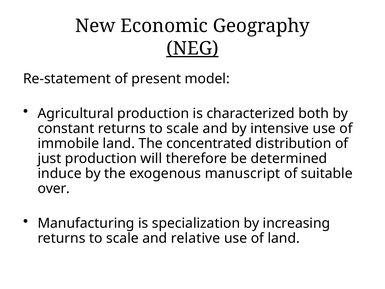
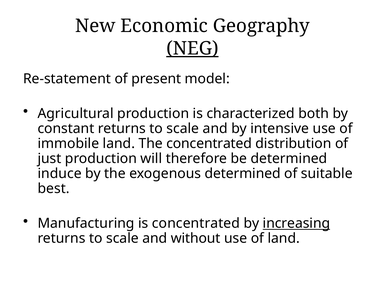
exogenous manuscript: manuscript -> determined
over: over -> best
is specialization: specialization -> concentrated
increasing underline: none -> present
relative: relative -> without
